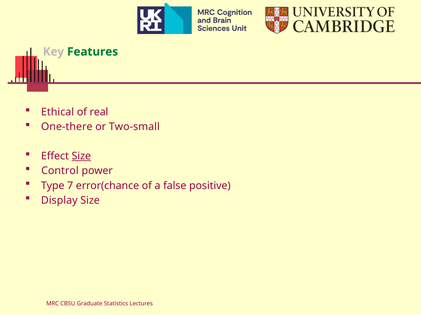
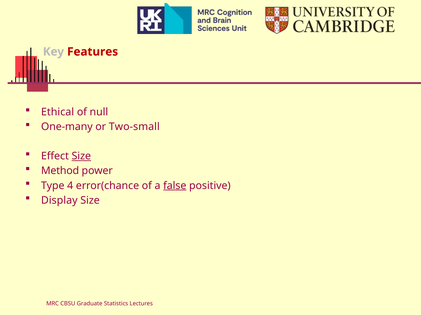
Features colour: green -> red
real: real -> null
One-there: One-there -> One-many
Control: Control -> Method
7: 7 -> 4
false underline: none -> present
